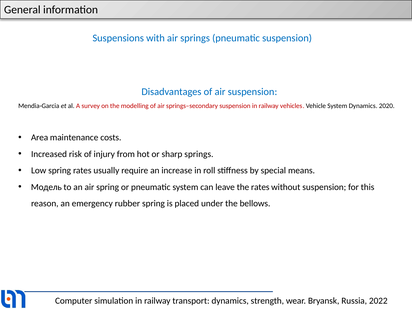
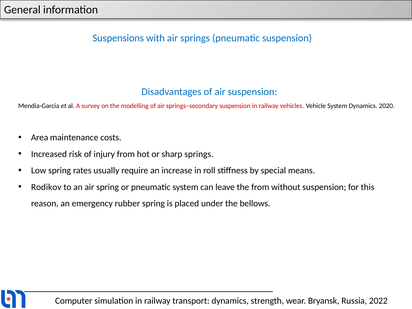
Модель: Модель -> Rodikov
the rates: rates -> from
